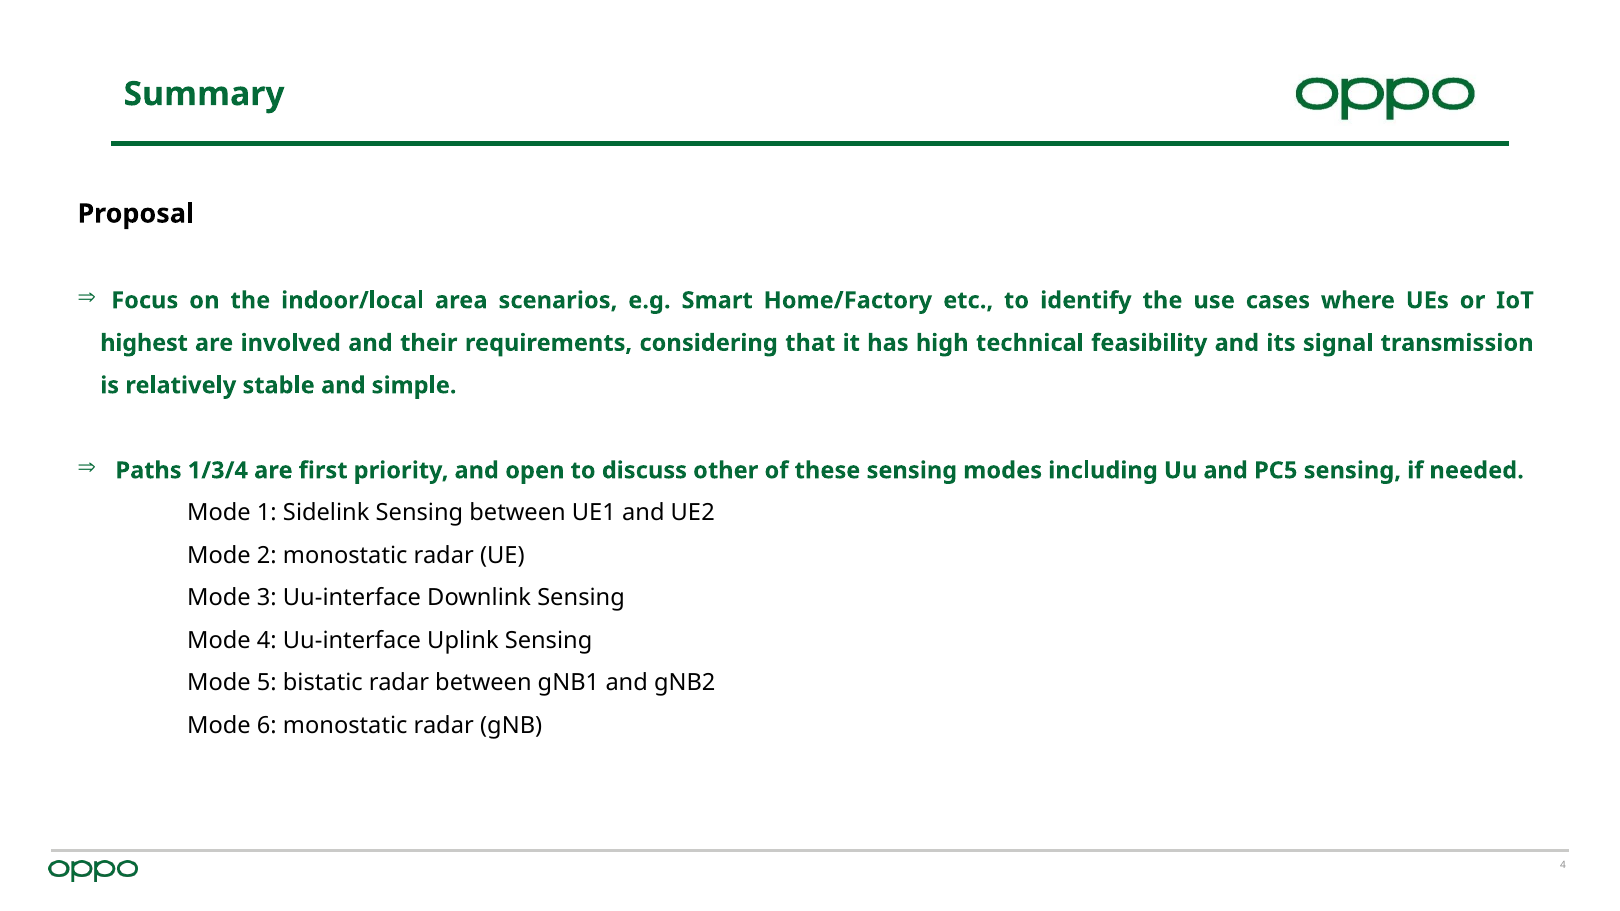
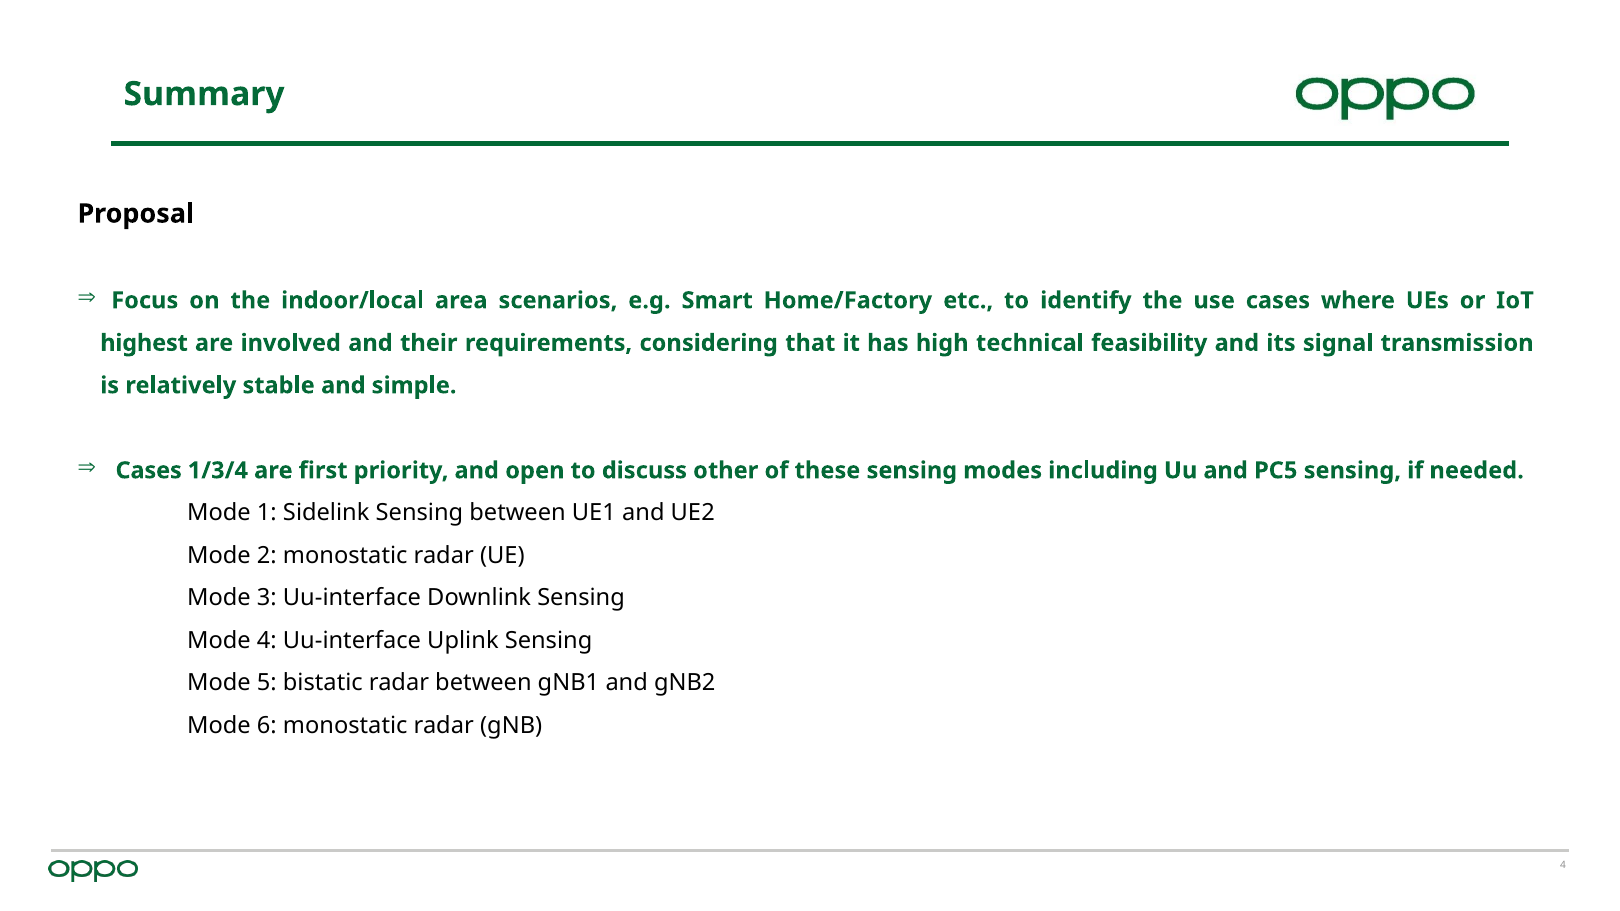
Paths at (149, 471): Paths -> Cases
